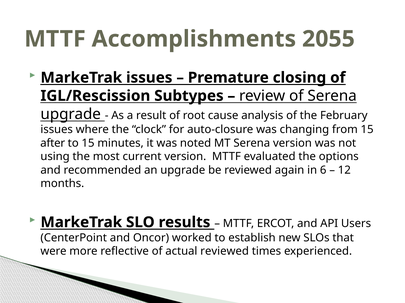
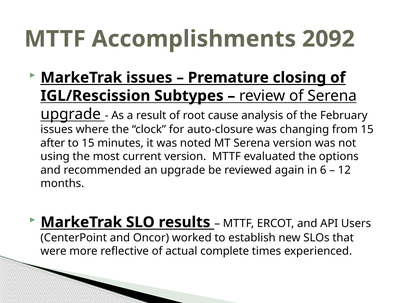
2055: 2055 -> 2092
actual reviewed: reviewed -> complete
